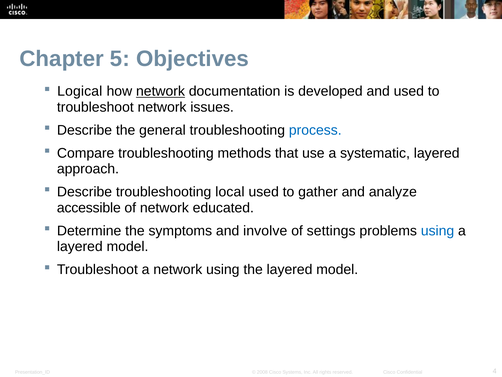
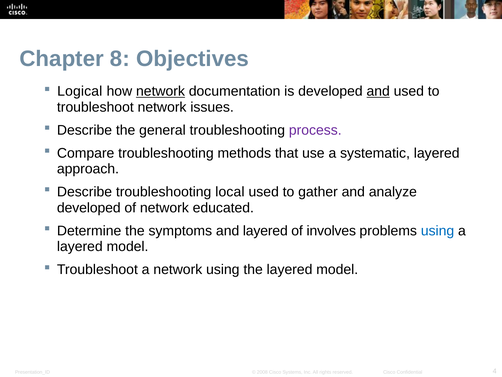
5: 5 -> 8
and at (378, 91) underline: none -> present
process colour: blue -> purple
accessible at (89, 208): accessible -> developed
and involve: involve -> layered
settings: settings -> involves
